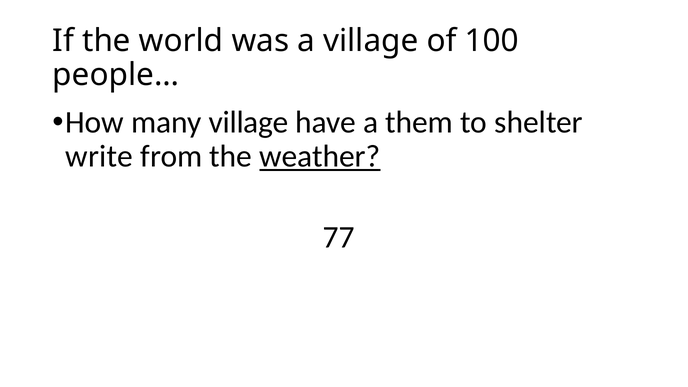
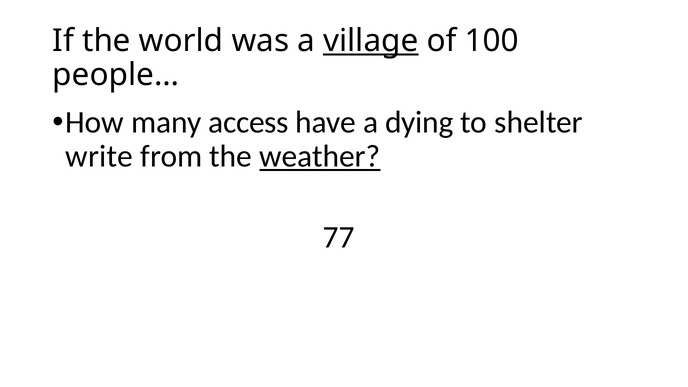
village at (371, 41) underline: none -> present
many village: village -> access
them: them -> dying
